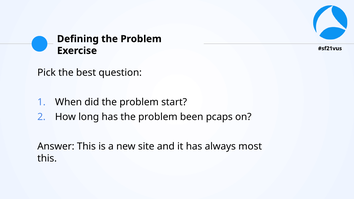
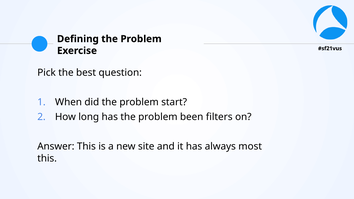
pcaps: pcaps -> filters
